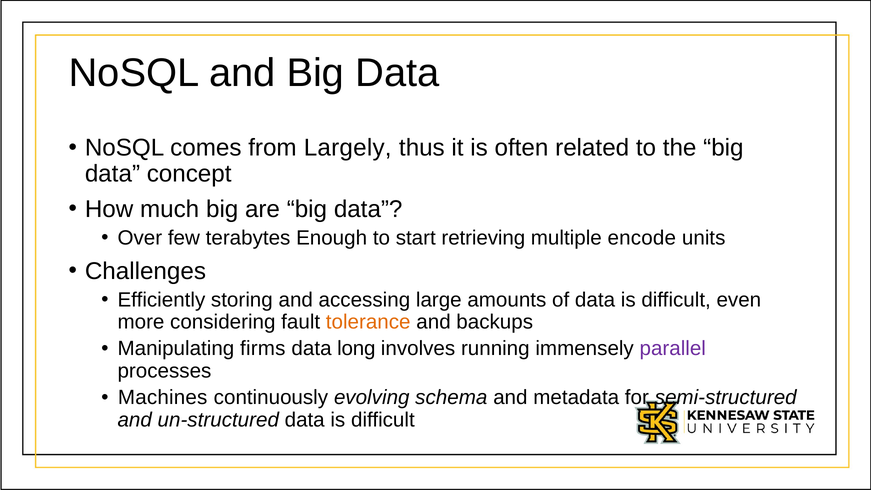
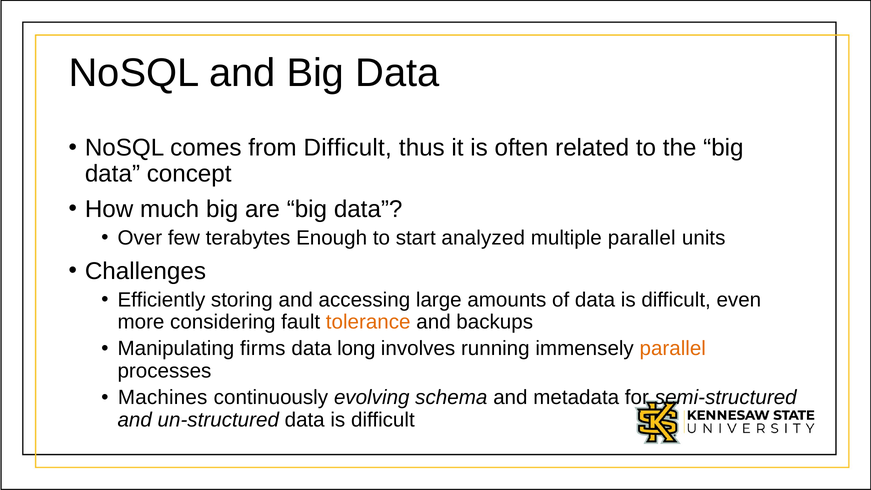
from Largely: Largely -> Difficult
retrieving: retrieving -> analyzed
multiple encode: encode -> parallel
parallel at (673, 349) colour: purple -> orange
